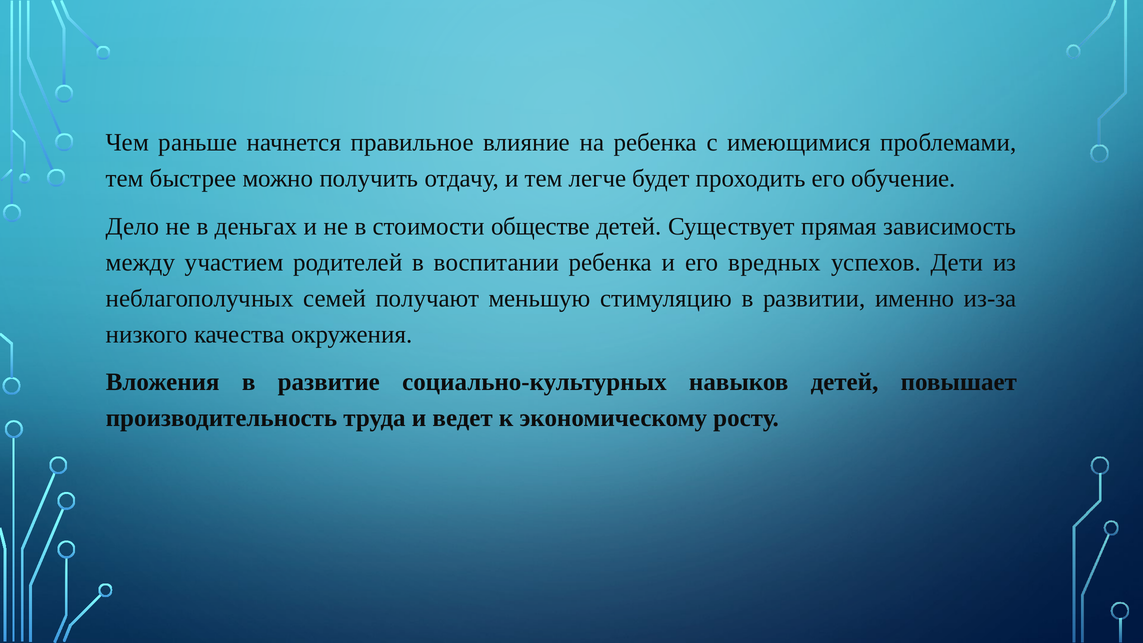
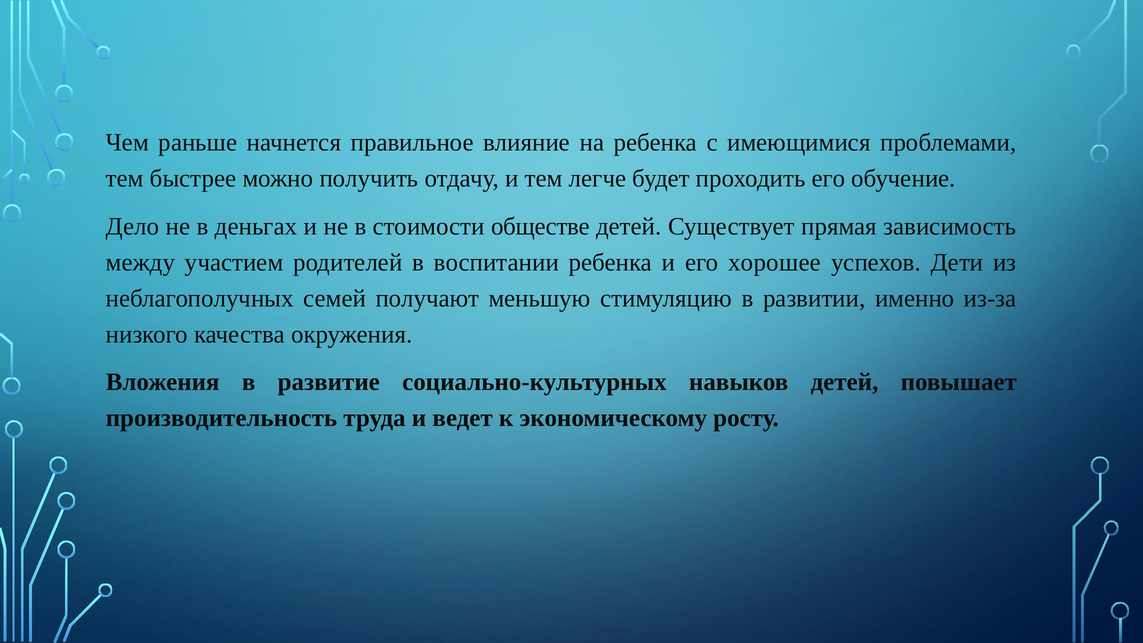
вредных: вредных -> хорошее
